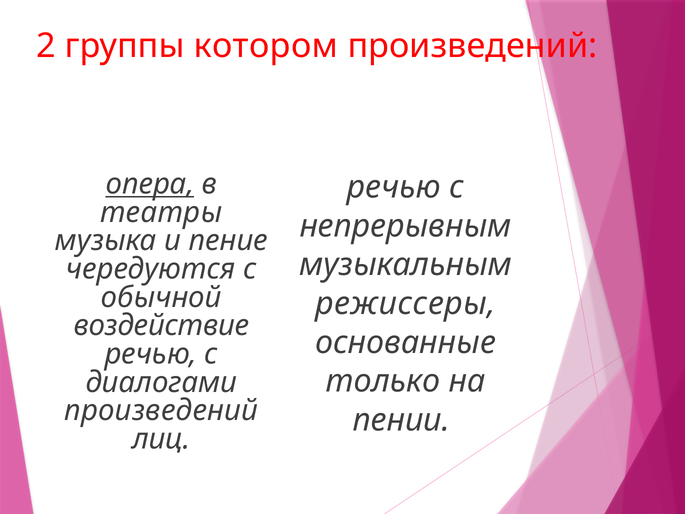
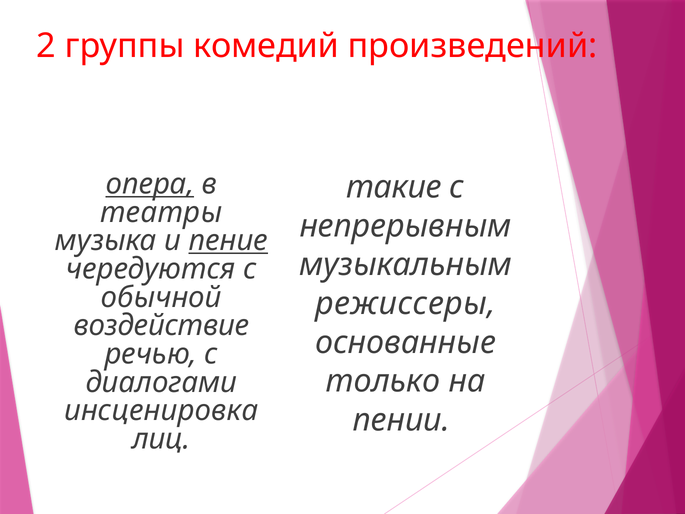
котором: котором -> комедий
речью at (394, 187): речью -> такие
пение underline: none -> present
произведений at (161, 410): произведений -> инсценировка
